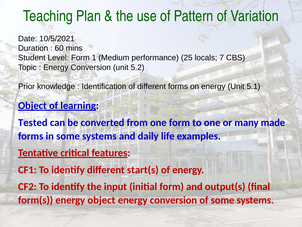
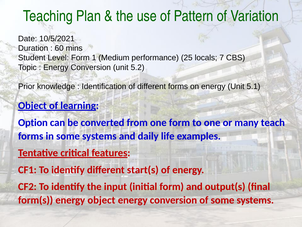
Tested: Tested -> Option
made: made -> teach
